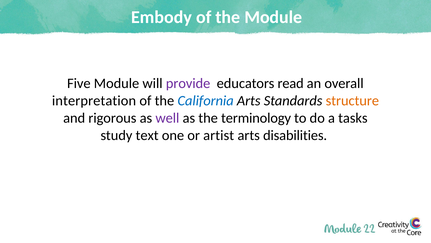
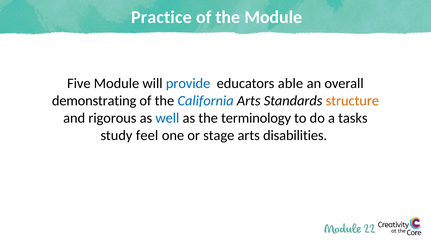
Embody: Embody -> Practice
provide colour: purple -> blue
read: read -> able
interpretation: interpretation -> demonstrating
well colour: purple -> blue
text: text -> feel
artist: artist -> stage
